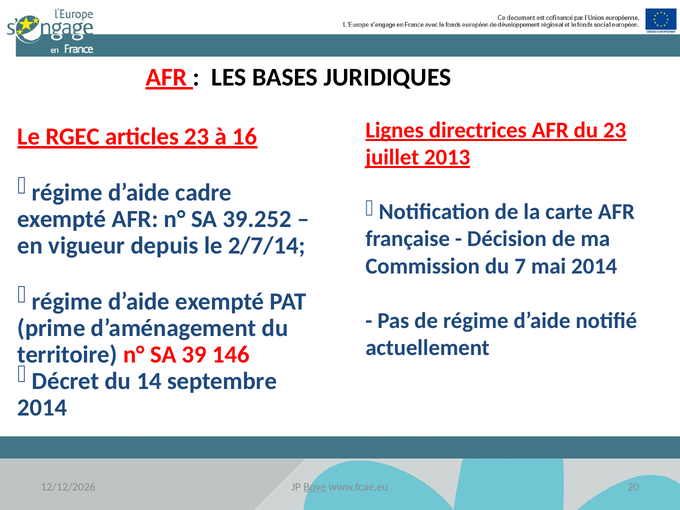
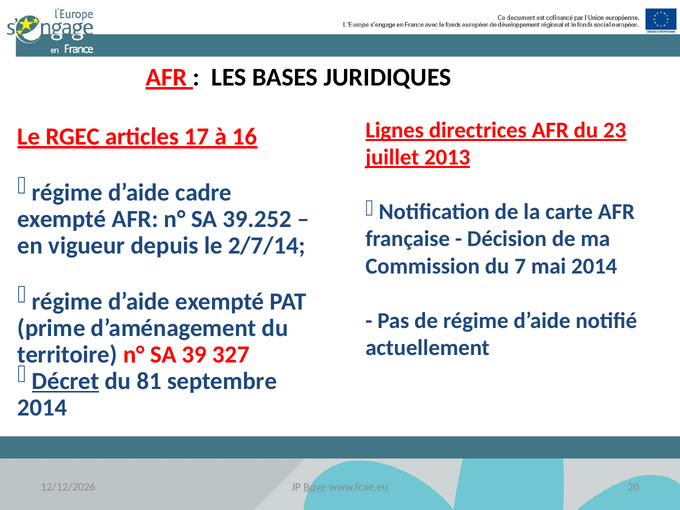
articles 23: 23 -> 17
146: 146 -> 327
Décret underline: none -> present
14: 14 -> 81
